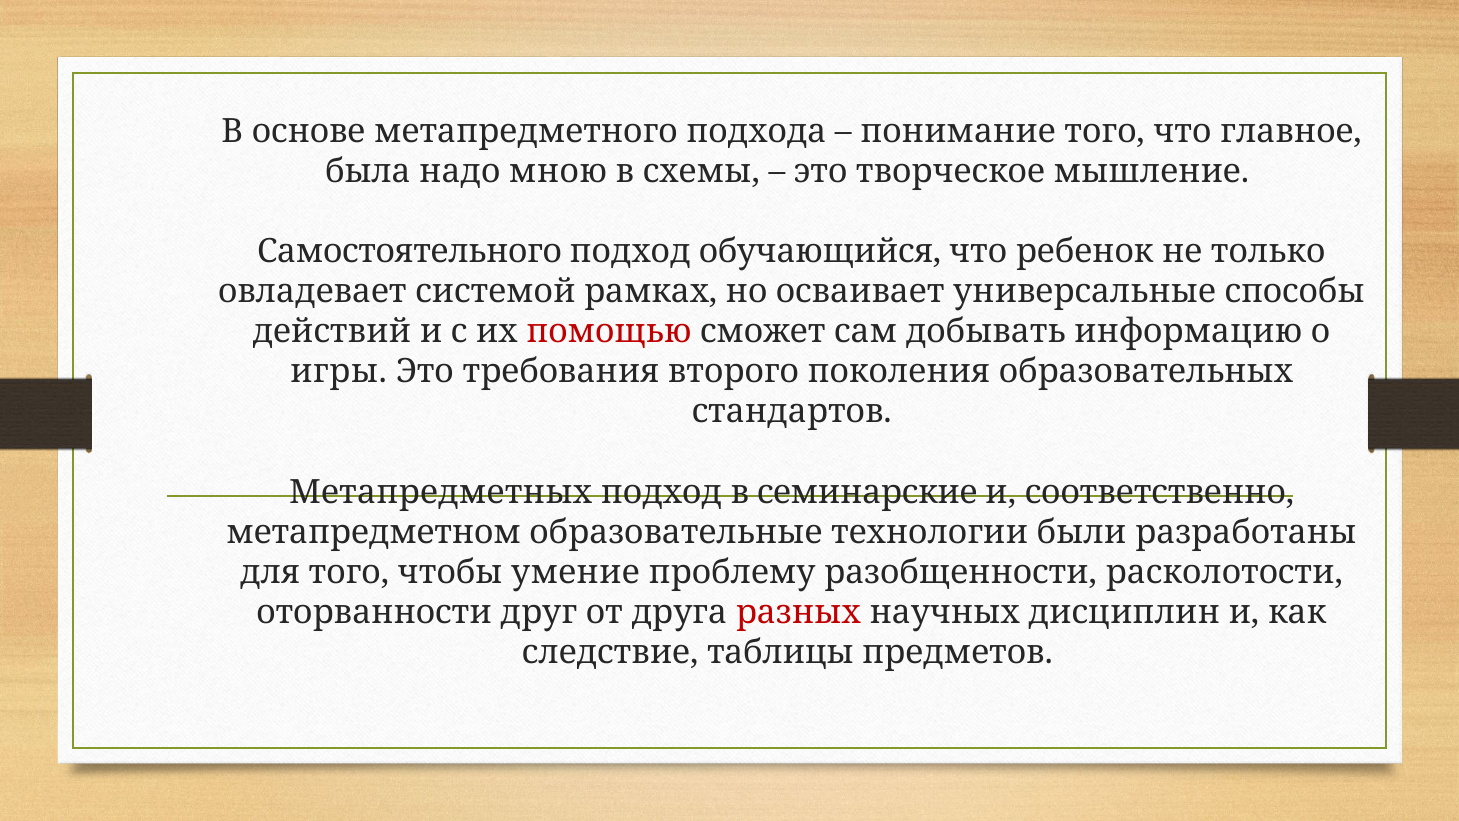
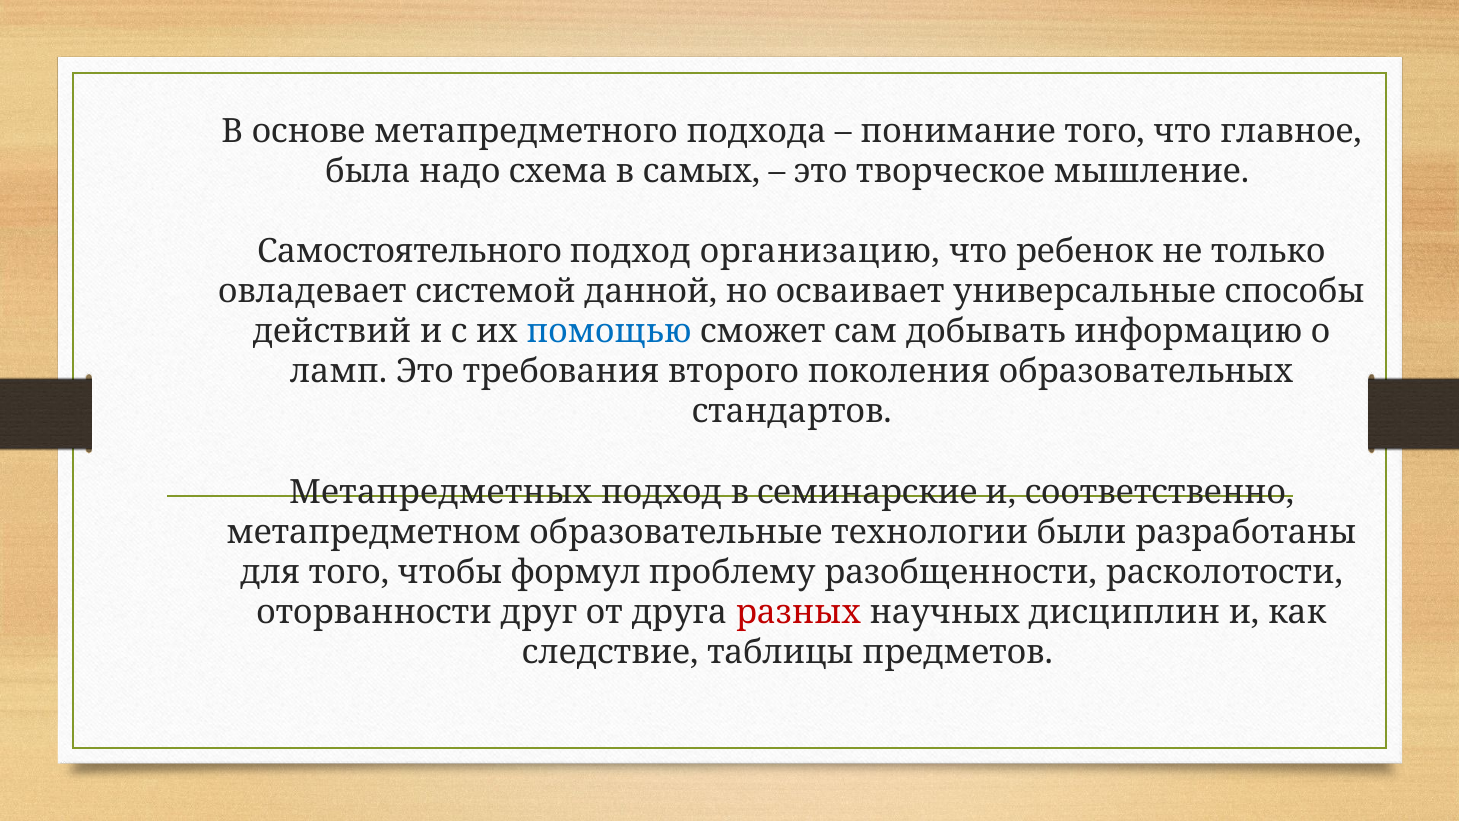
мною: мною -> схема
схемы: схемы -> самых
обучающийся: обучающийся -> организацию
рамках: рамках -> данной
помощью colour: red -> blue
игры: игры -> ламп
умение: умение -> формул
